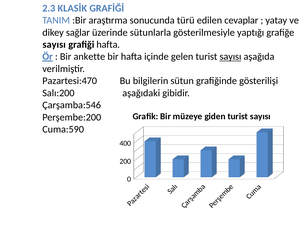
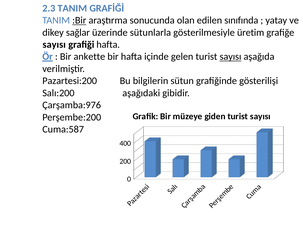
2.3 KLASİK: KLASİK -> TANIM
:Bir underline: none -> present
türü: türü -> olan
cevaplar: cevaplar -> sınıfında
yaptığı: yaptığı -> üretim
Pazartesi:470: Pazartesi:470 -> Pazartesi:200
Çarşamba:546: Çarşamba:546 -> Çarşamba:976
Cuma:590: Cuma:590 -> Cuma:587
